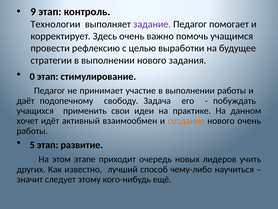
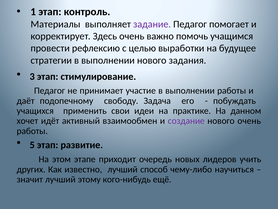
9: 9 -> 1
Технологии: Технологии -> Материалы
0: 0 -> 3
создание colour: orange -> purple
значит следует: следует -> лучший
